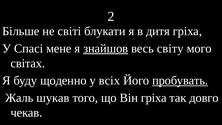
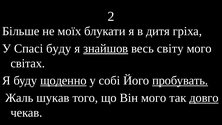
світі: світі -> моїх
Спасі мене: мене -> буду
щоденно underline: none -> present
всіх: всіх -> собі
Він гріха: гріха -> мого
довго underline: none -> present
